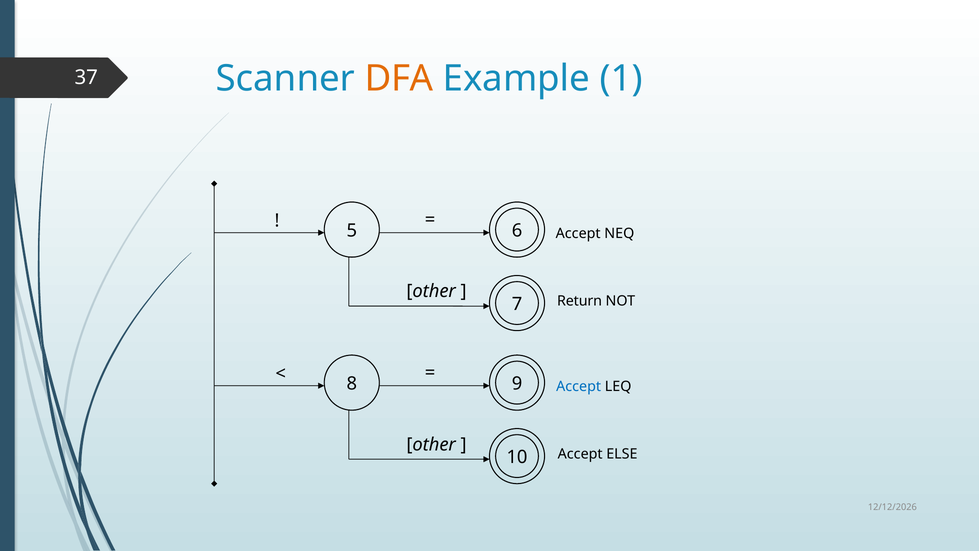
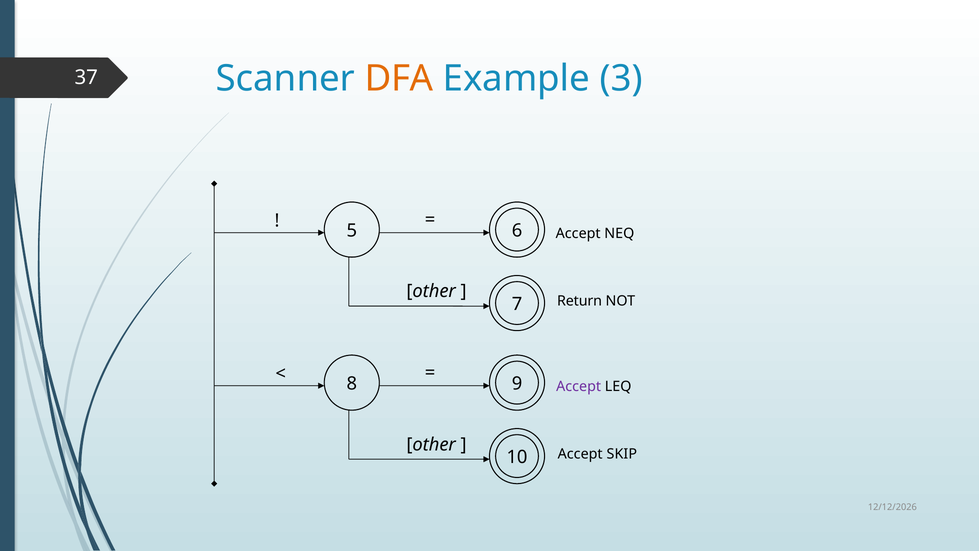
1: 1 -> 3
Accept at (579, 386) colour: blue -> purple
ELSE: ELSE -> SKIP
